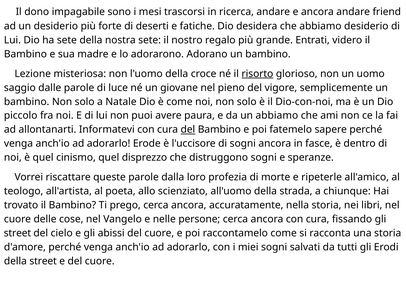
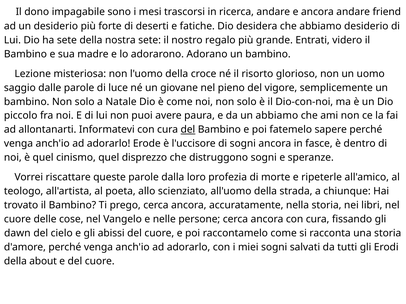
risorto underline: present -> none
street at (17, 234): street -> dawn
della street: street -> about
